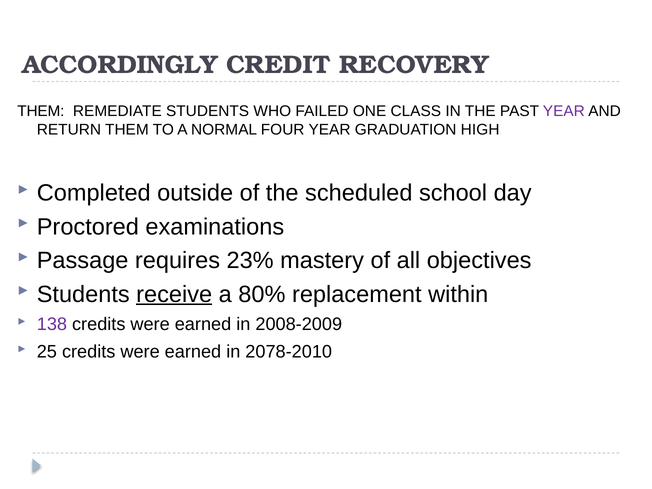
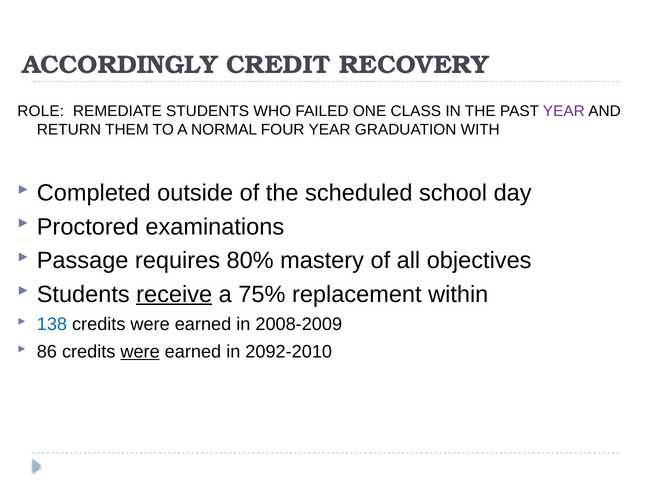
THEM at (41, 111): THEM -> ROLE
HIGH: HIGH -> WITH
23%: 23% -> 80%
80%: 80% -> 75%
138 colour: purple -> blue
25: 25 -> 86
were at (140, 352) underline: none -> present
2078-2010: 2078-2010 -> 2092-2010
